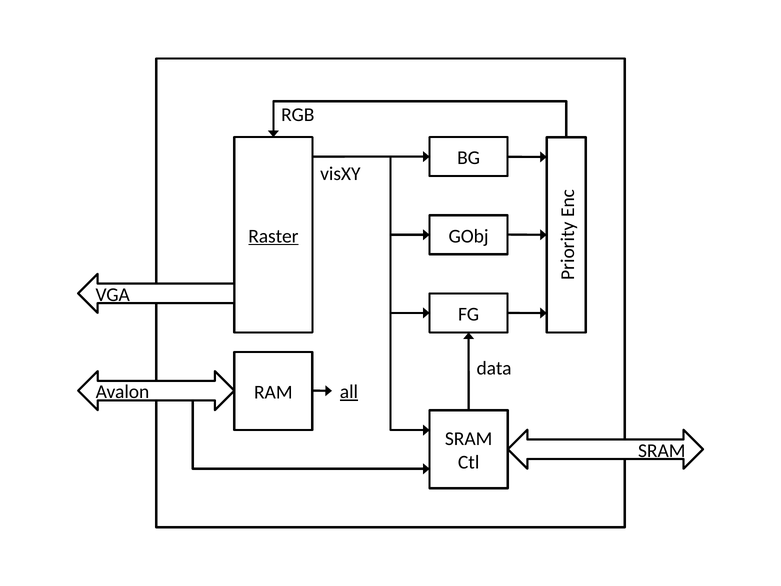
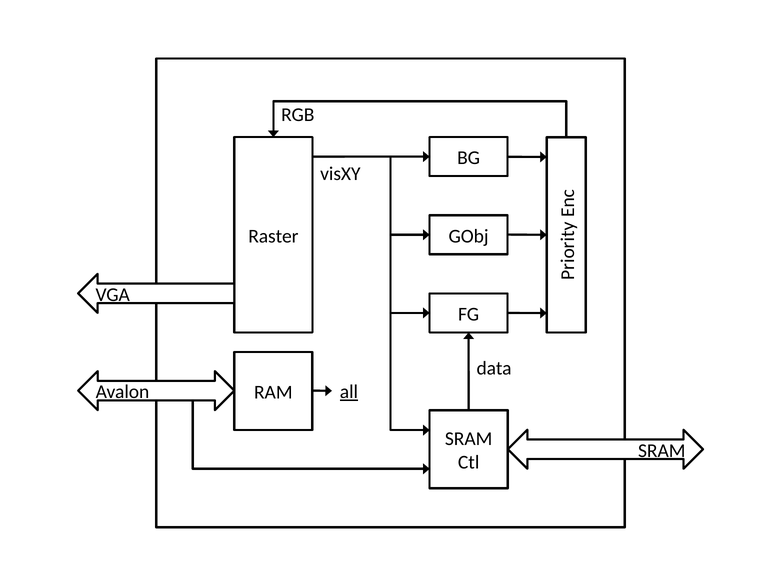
Raster underline: present -> none
